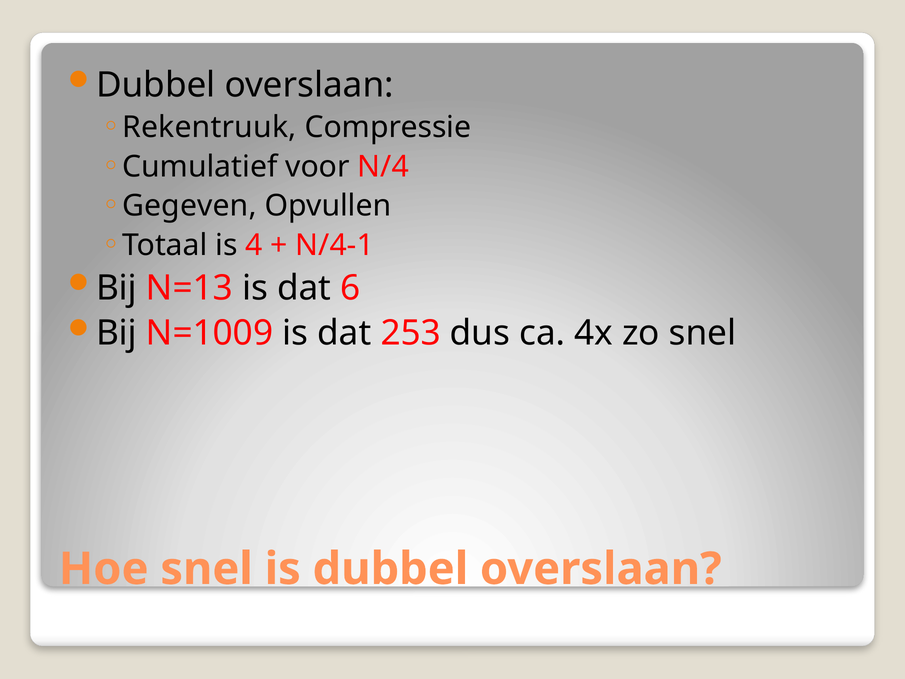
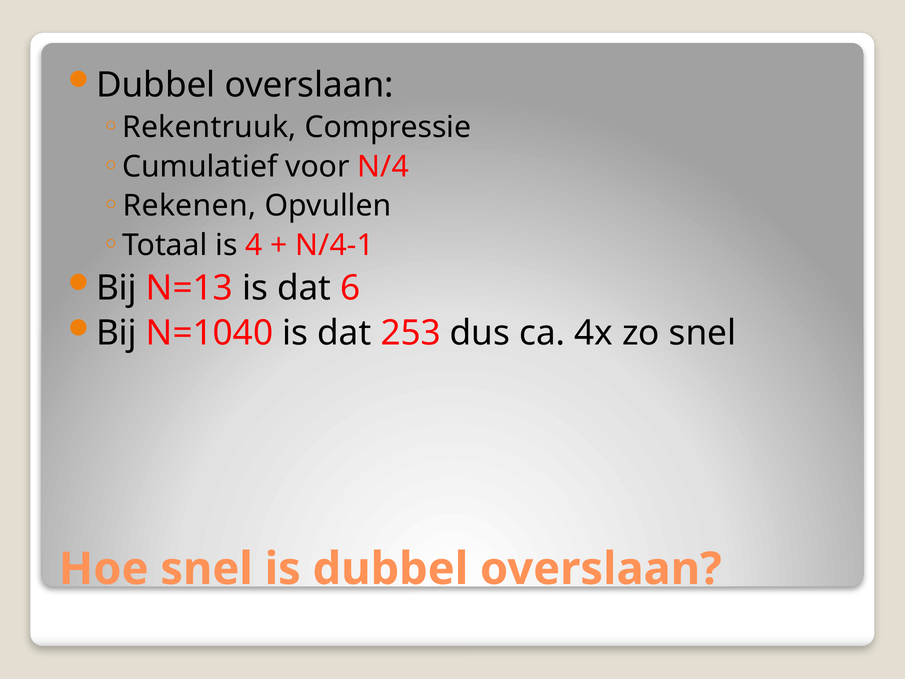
Gegeven: Gegeven -> Rekenen
N=1009: N=1009 -> N=1040
